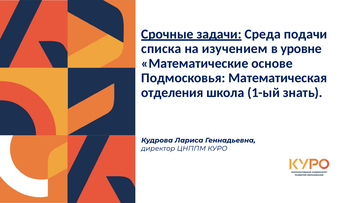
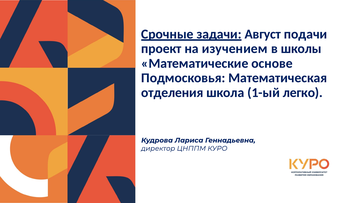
Среда: Среда -> Август
списка: списка -> проект
уровне: уровне -> школы
знать: знать -> легко
